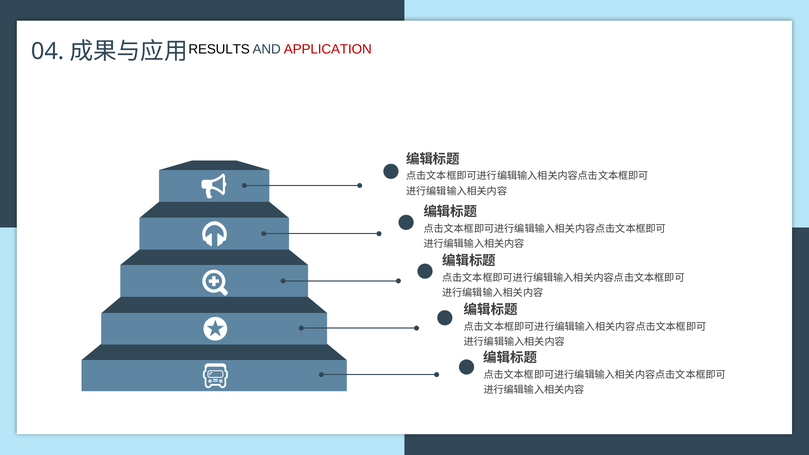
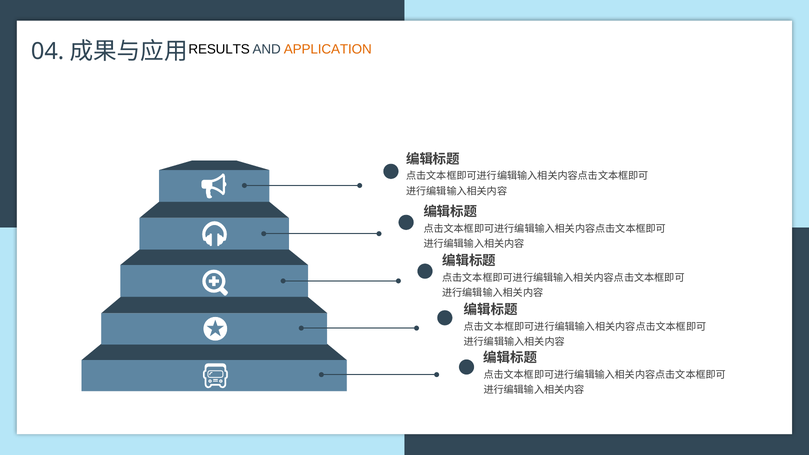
APPLICATION colour: red -> orange
